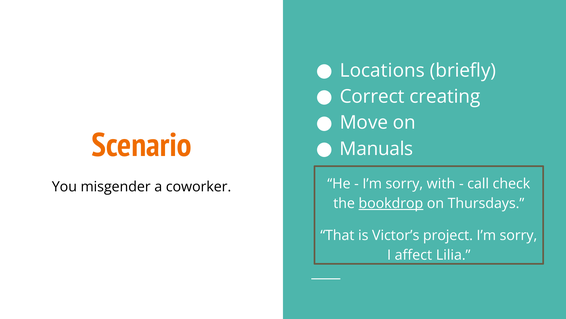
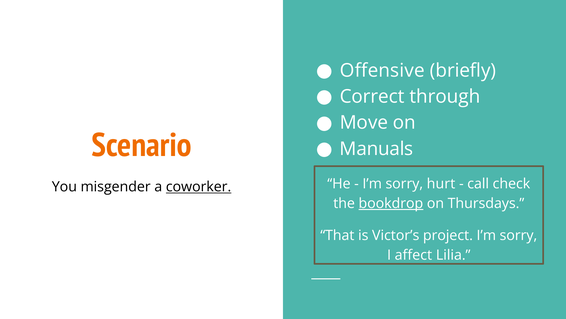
Locations: Locations -> Offensive
creating: creating -> through
coworker underline: none -> present
with: with -> hurt
